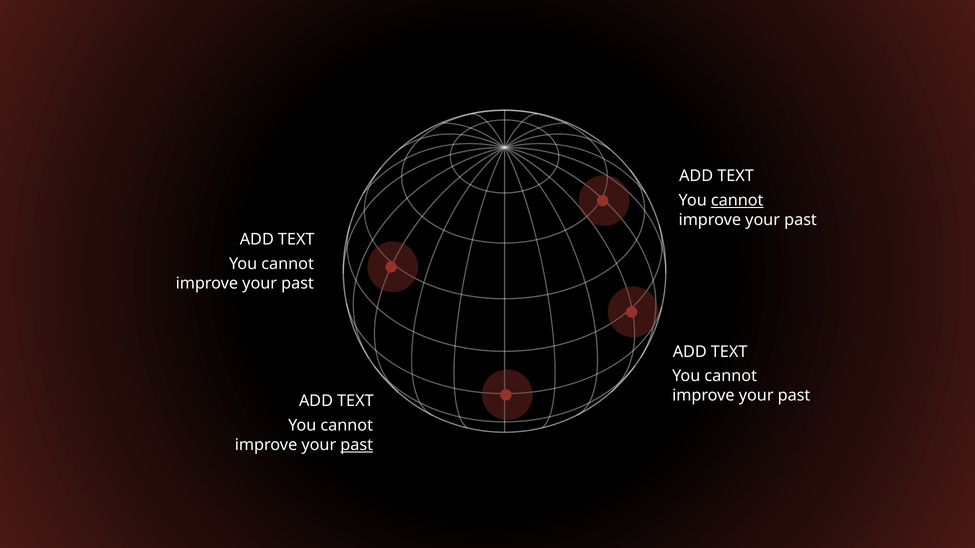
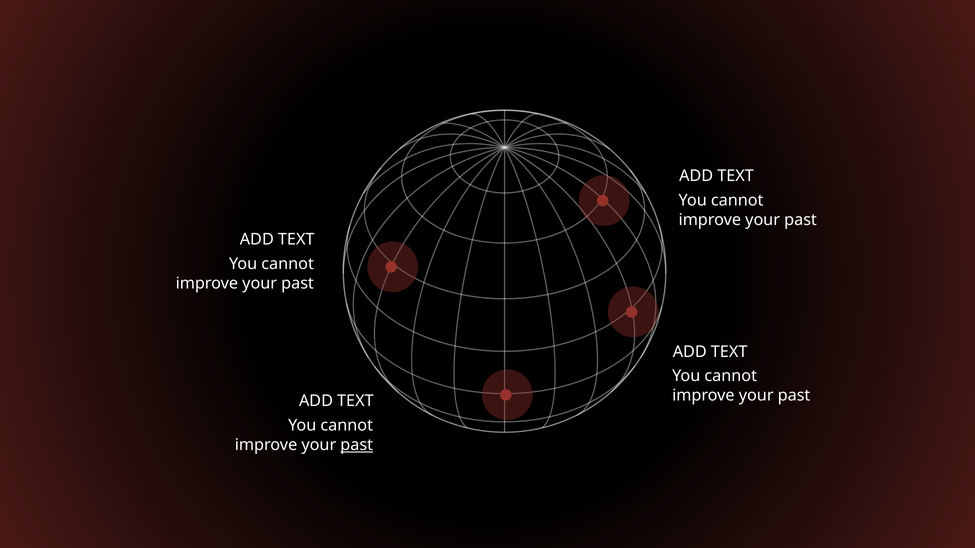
cannot at (737, 201) underline: present -> none
